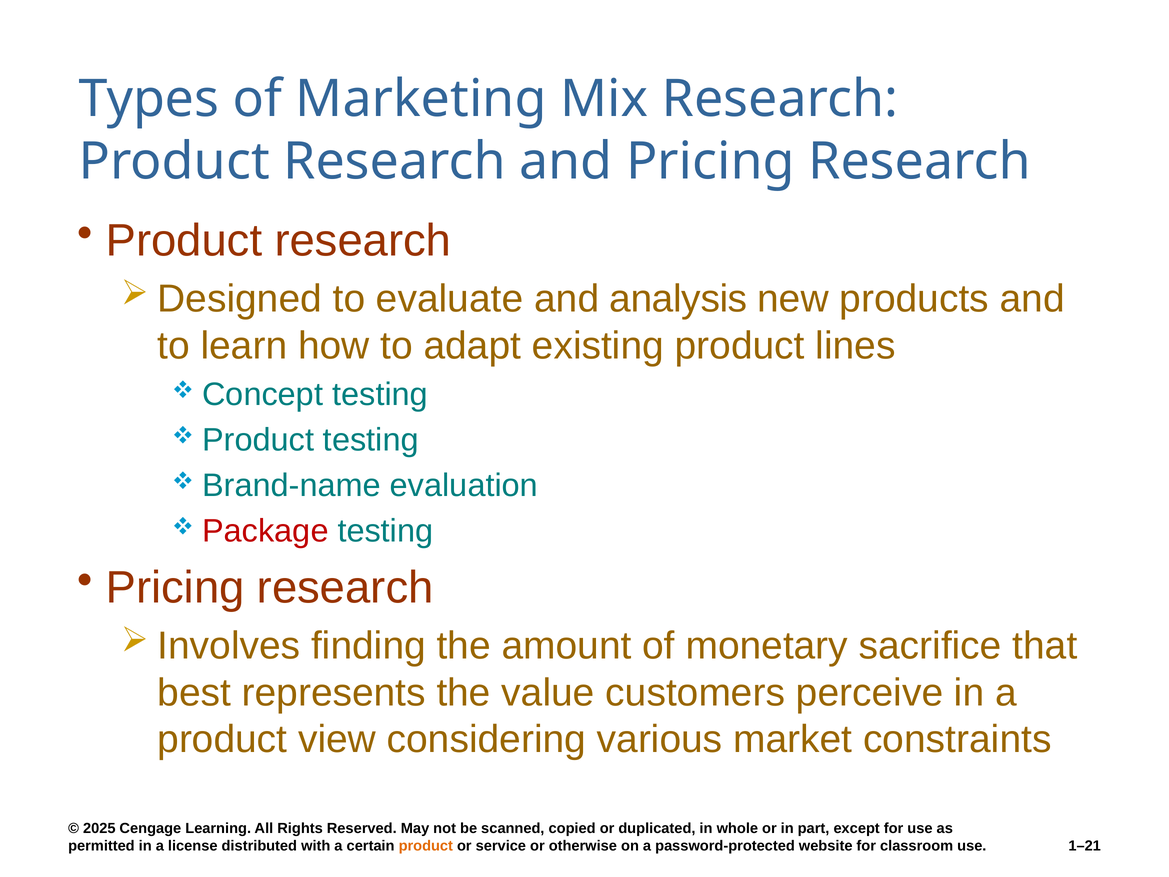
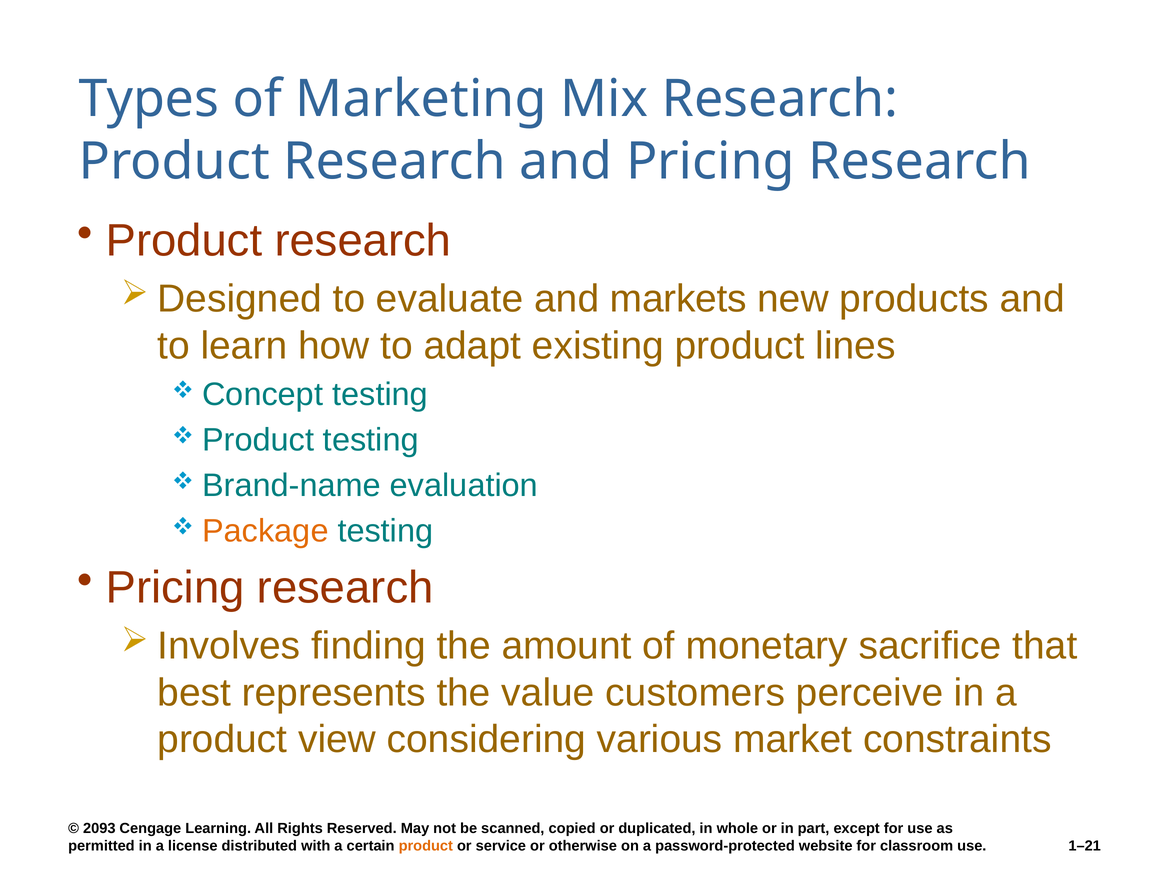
analysis: analysis -> markets
Package colour: red -> orange
2025: 2025 -> 2093
